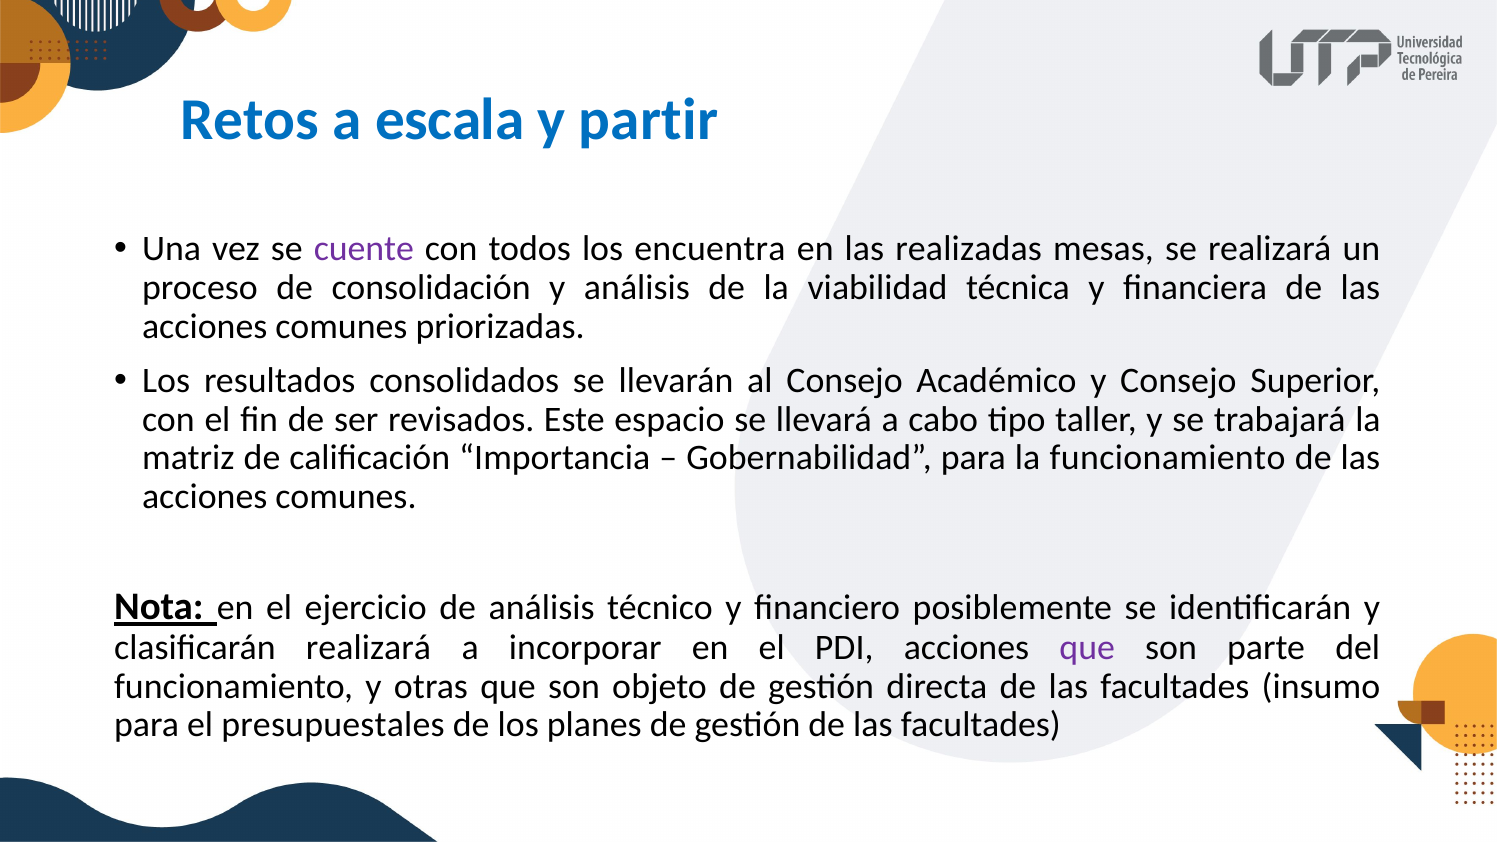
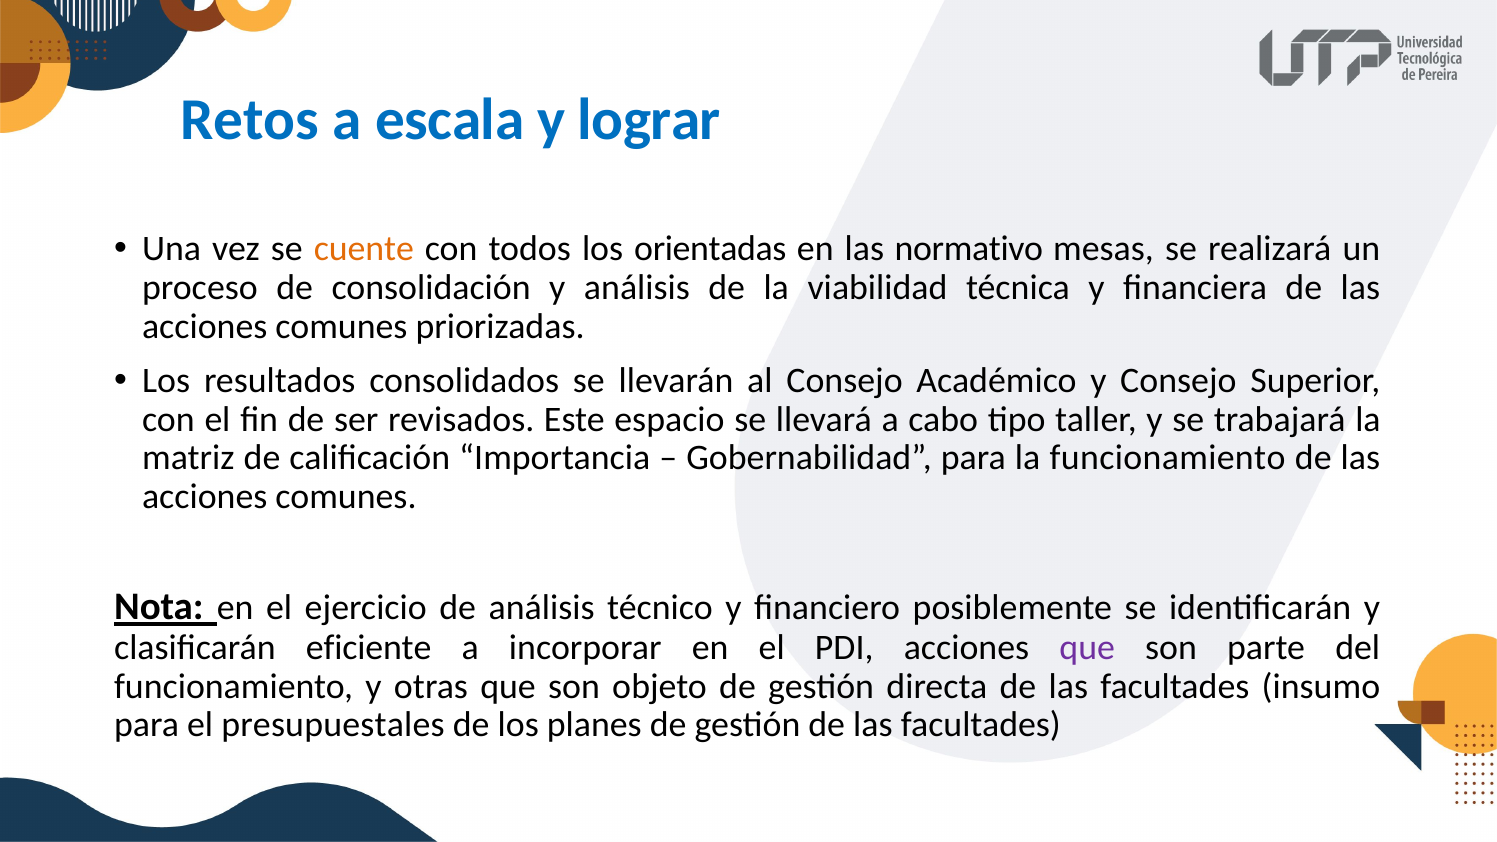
partir: partir -> lograr
cuente colour: purple -> orange
encuentra: encuentra -> orientadas
realizadas: realizadas -> normativo
clasificarán realizará: realizará -> eficiente
